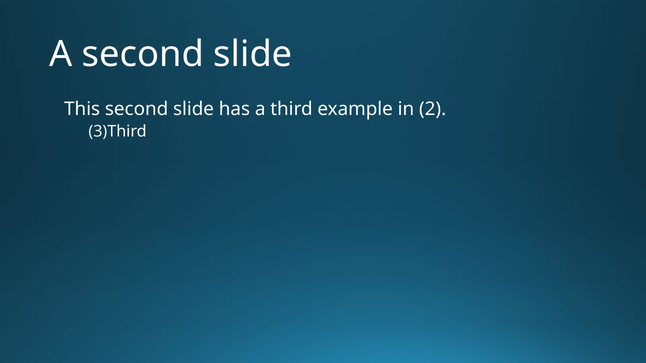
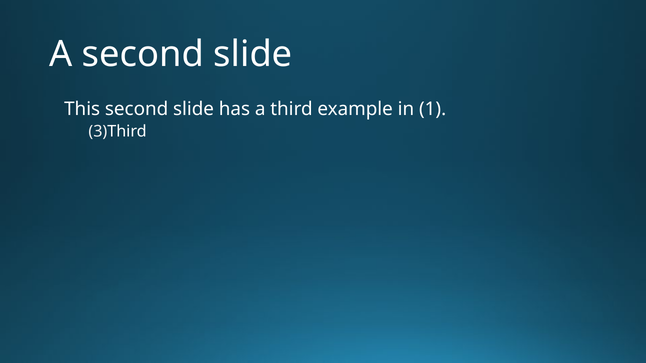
2: 2 -> 1
